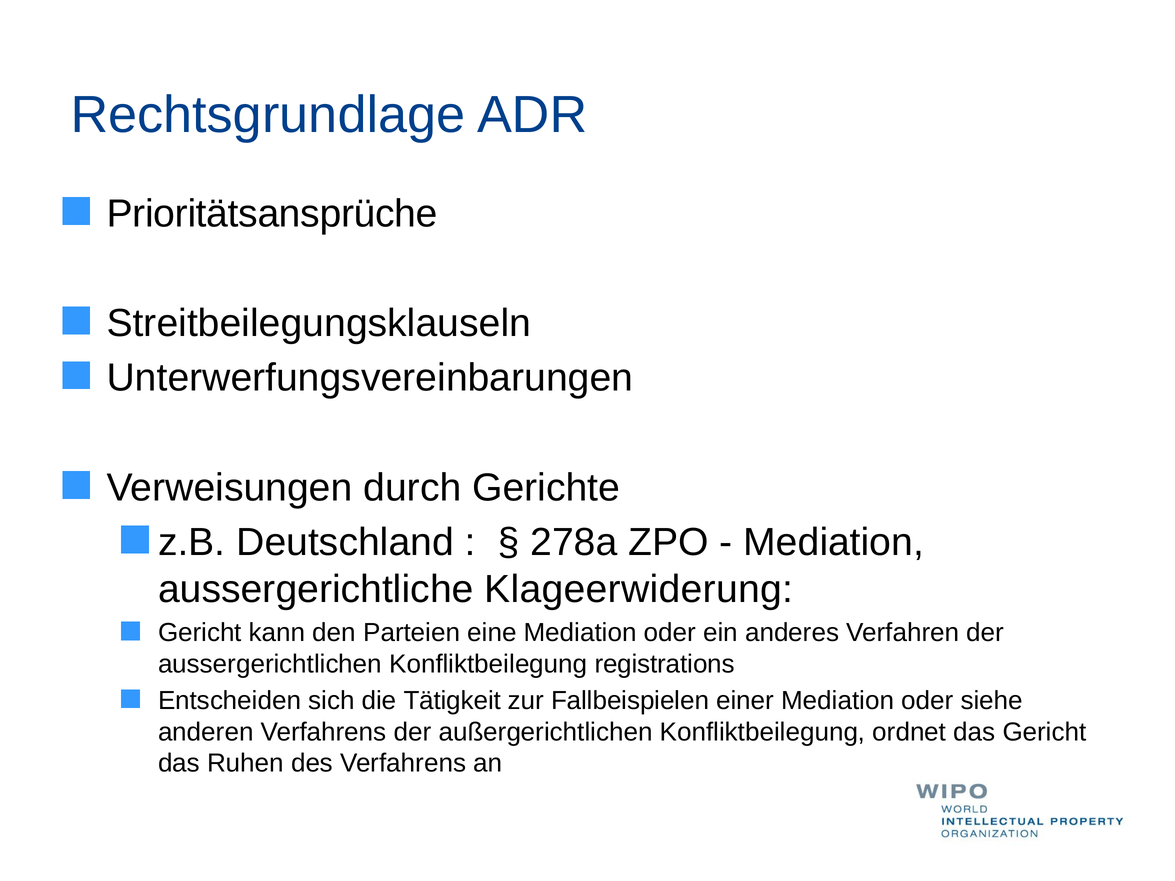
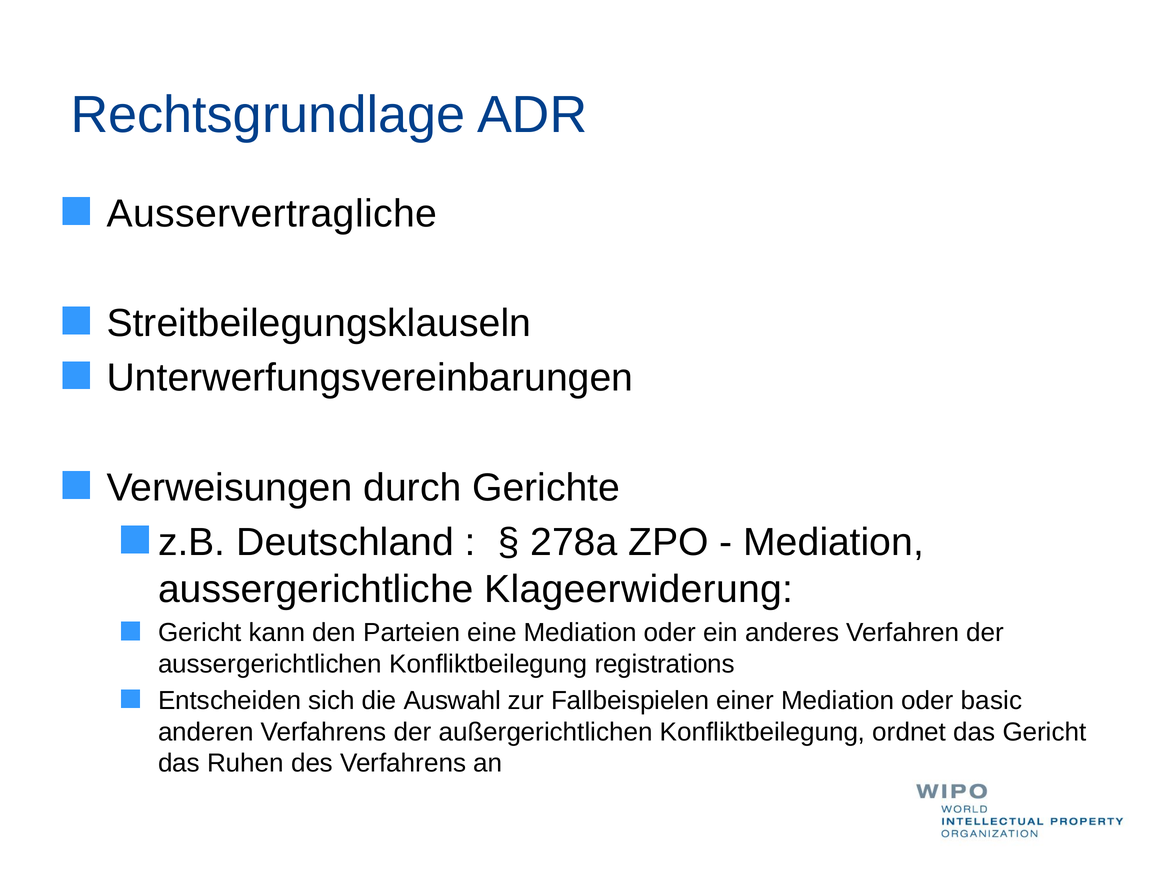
Prioritätsansprüche: Prioritätsansprüche -> Ausservertragliche
Tätigkeit: Tätigkeit -> Auswahl
siehe: siehe -> basic
